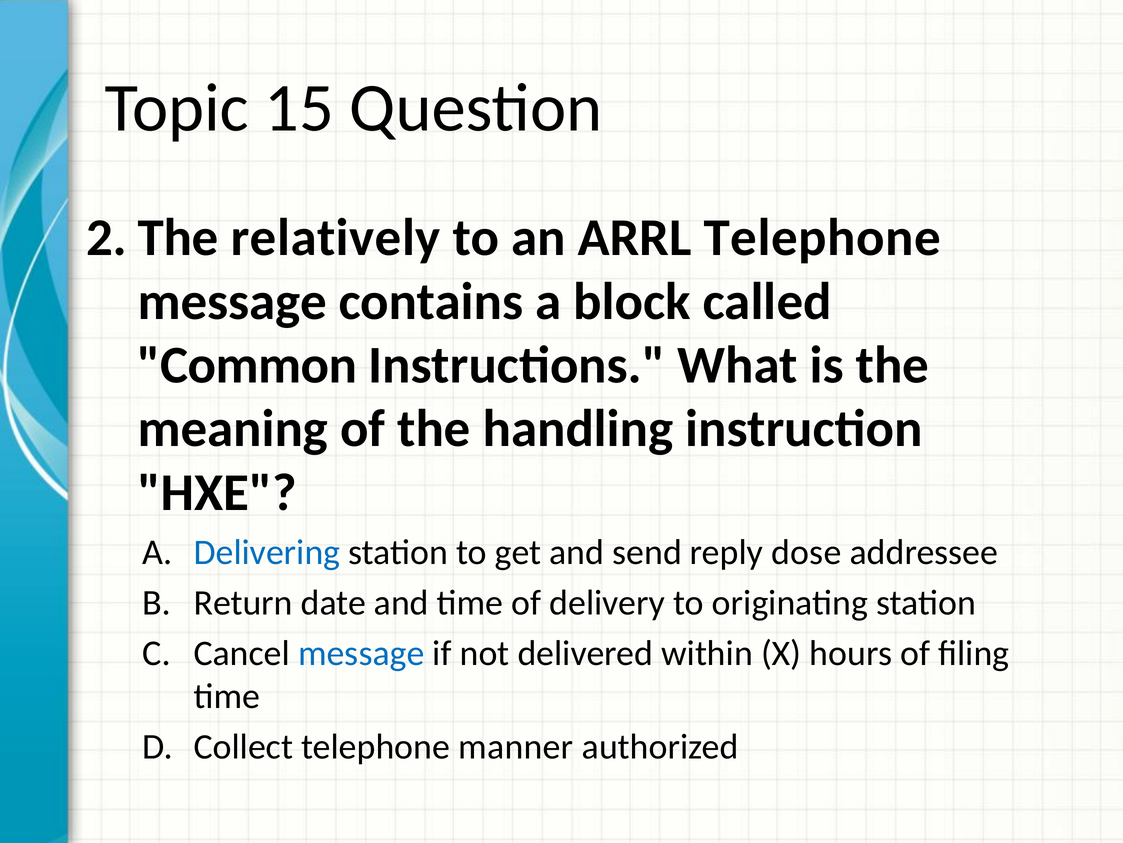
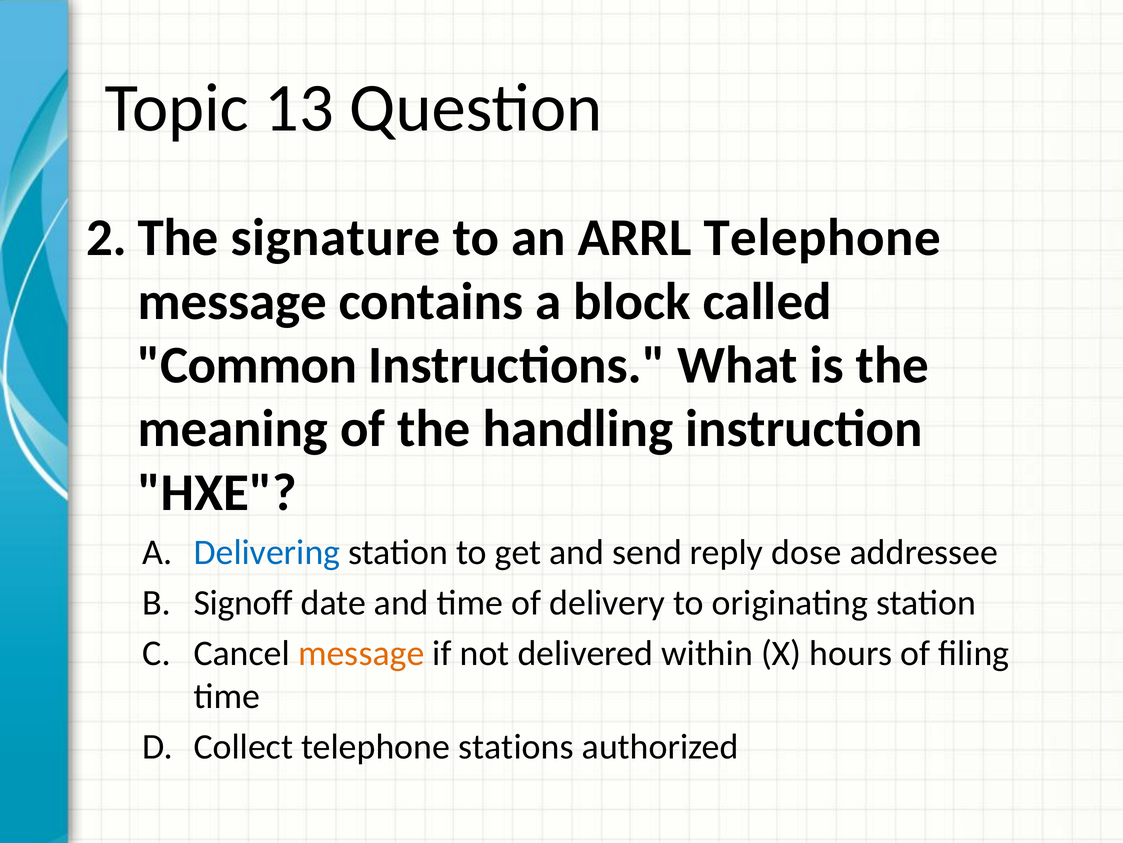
15: 15 -> 13
relatively: relatively -> signature
Return: Return -> Signoff
message at (361, 653) colour: blue -> orange
manner: manner -> stations
